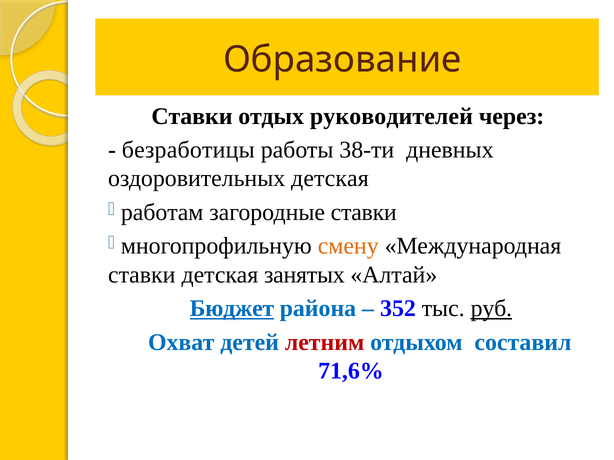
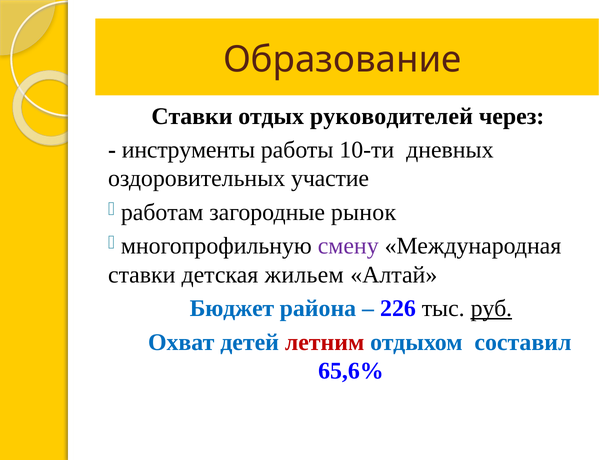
безработицы: безработицы -> инструменты
38-ти: 38-ти -> 10-ти
оздоровительных детская: детская -> участие
загородные ставки: ставки -> рынок
смену colour: orange -> purple
занятых: занятых -> жильем
Бюджет underline: present -> none
352: 352 -> 226
71,6%: 71,6% -> 65,6%
